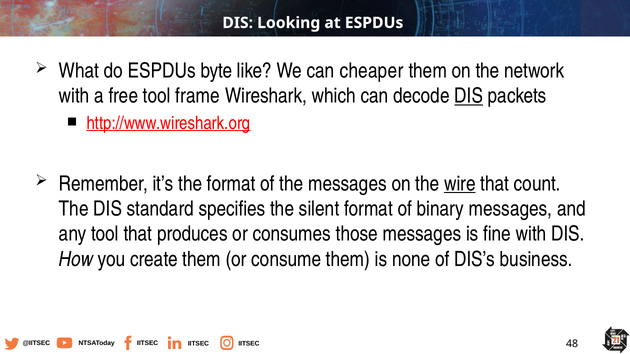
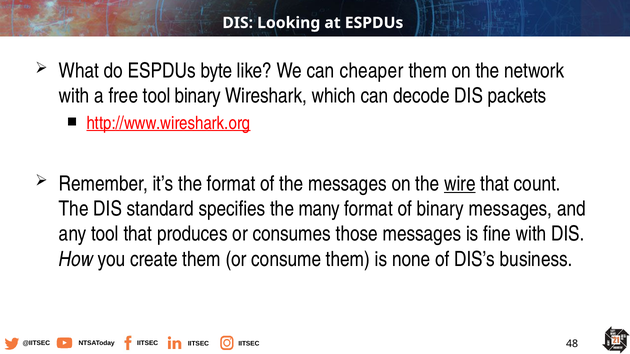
tool frame: frame -> binary
DIS at (469, 96) underline: present -> none
silent: silent -> many
